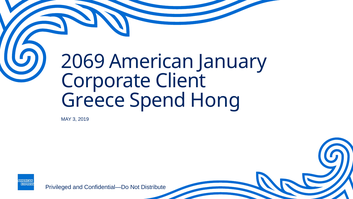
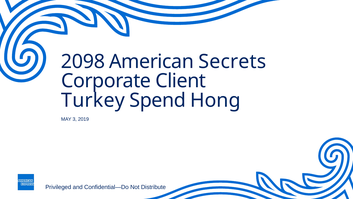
2069: 2069 -> 2098
January: January -> Secrets
Greece: Greece -> Turkey
